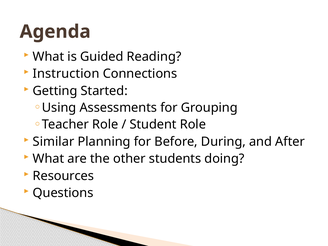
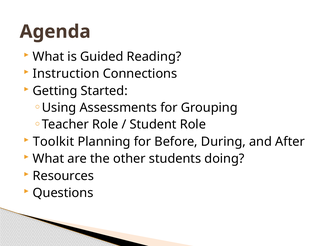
Similar: Similar -> Toolkit
